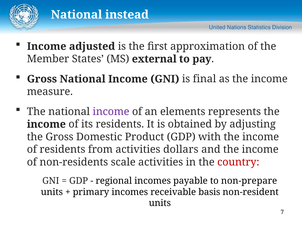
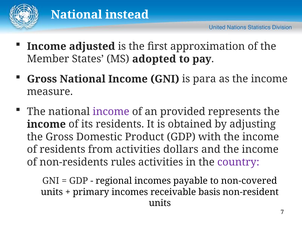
external: external -> adopted
final: final -> para
elements: elements -> provided
scale: scale -> rules
country colour: red -> purple
non-prepare: non-prepare -> non-covered
